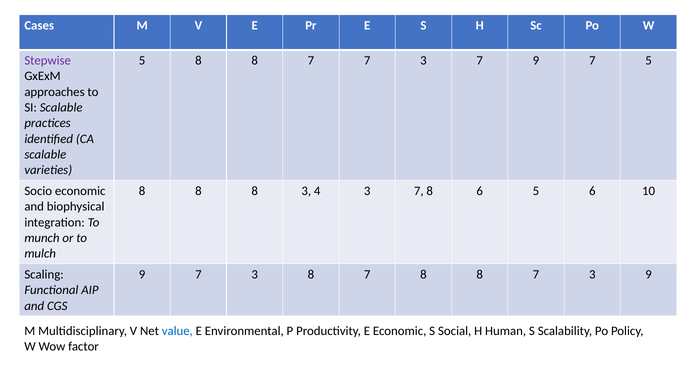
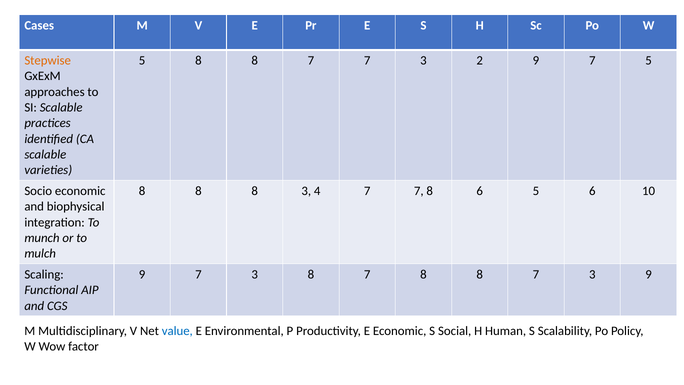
Stepwise colour: purple -> orange
7 3 7: 7 -> 2
4 3: 3 -> 7
